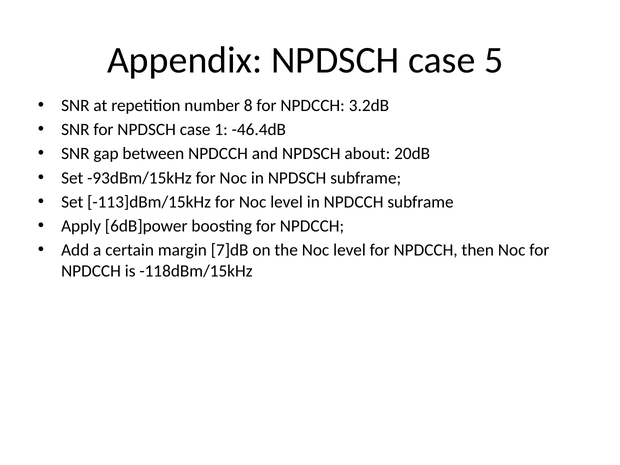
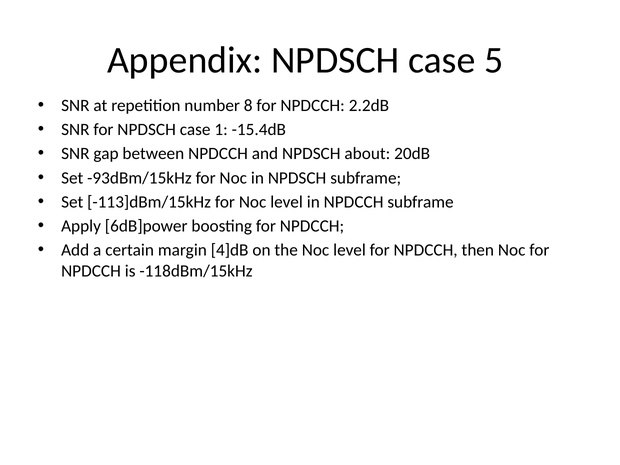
3.2dB: 3.2dB -> 2.2dB
-46.4dB: -46.4dB -> -15.4dB
7]dB: 7]dB -> 4]dB
